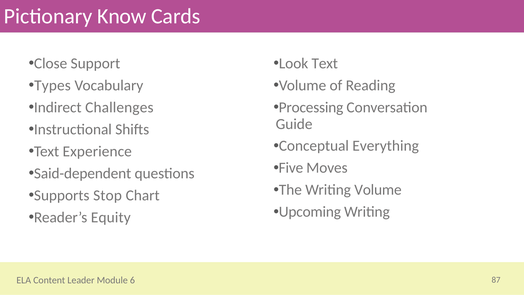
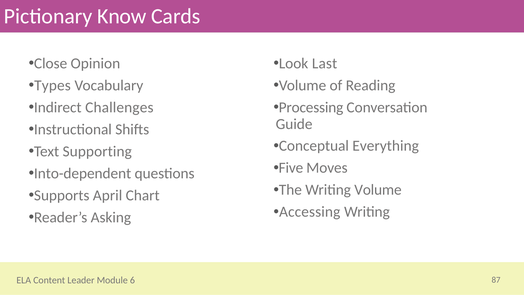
Support: Support -> Opinion
Look Text: Text -> Last
Experience: Experience -> Supporting
Said-dependent: Said-dependent -> Into-dependent
Stop: Stop -> April
Upcoming: Upcoming -> Accessing
Equity: Equity -> Asking
